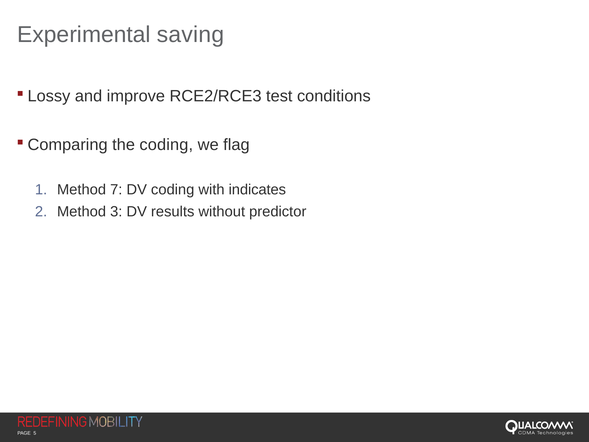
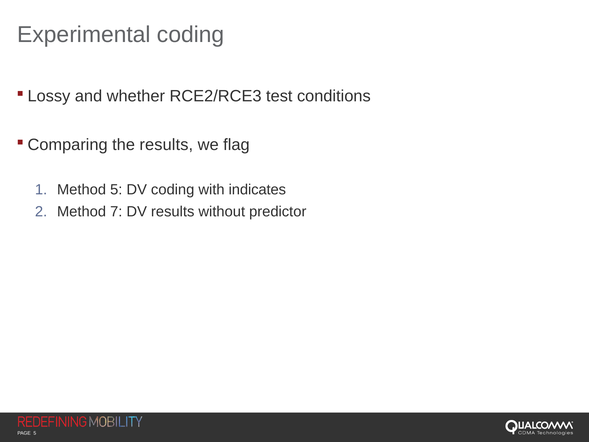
Experimental saving: saving -> coding
improve: improve -> whether
the coding: coding -> results
Method 7: 7 -> 5
3: 3 -> 7
